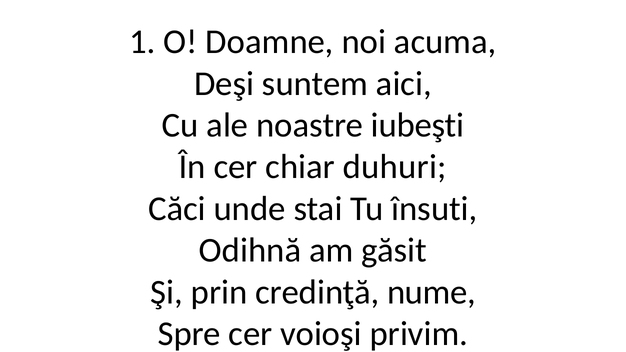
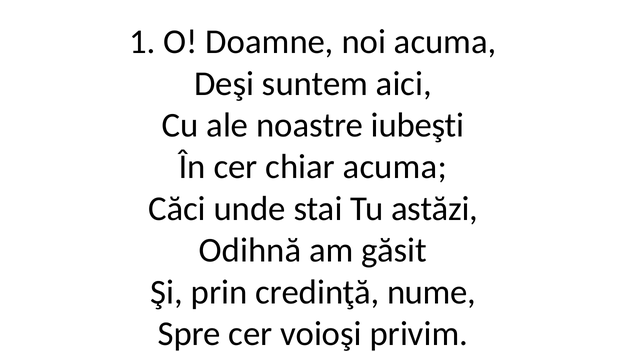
chiar duhuri: duhuri -> acuma
însuti: însuti -> astăzi
